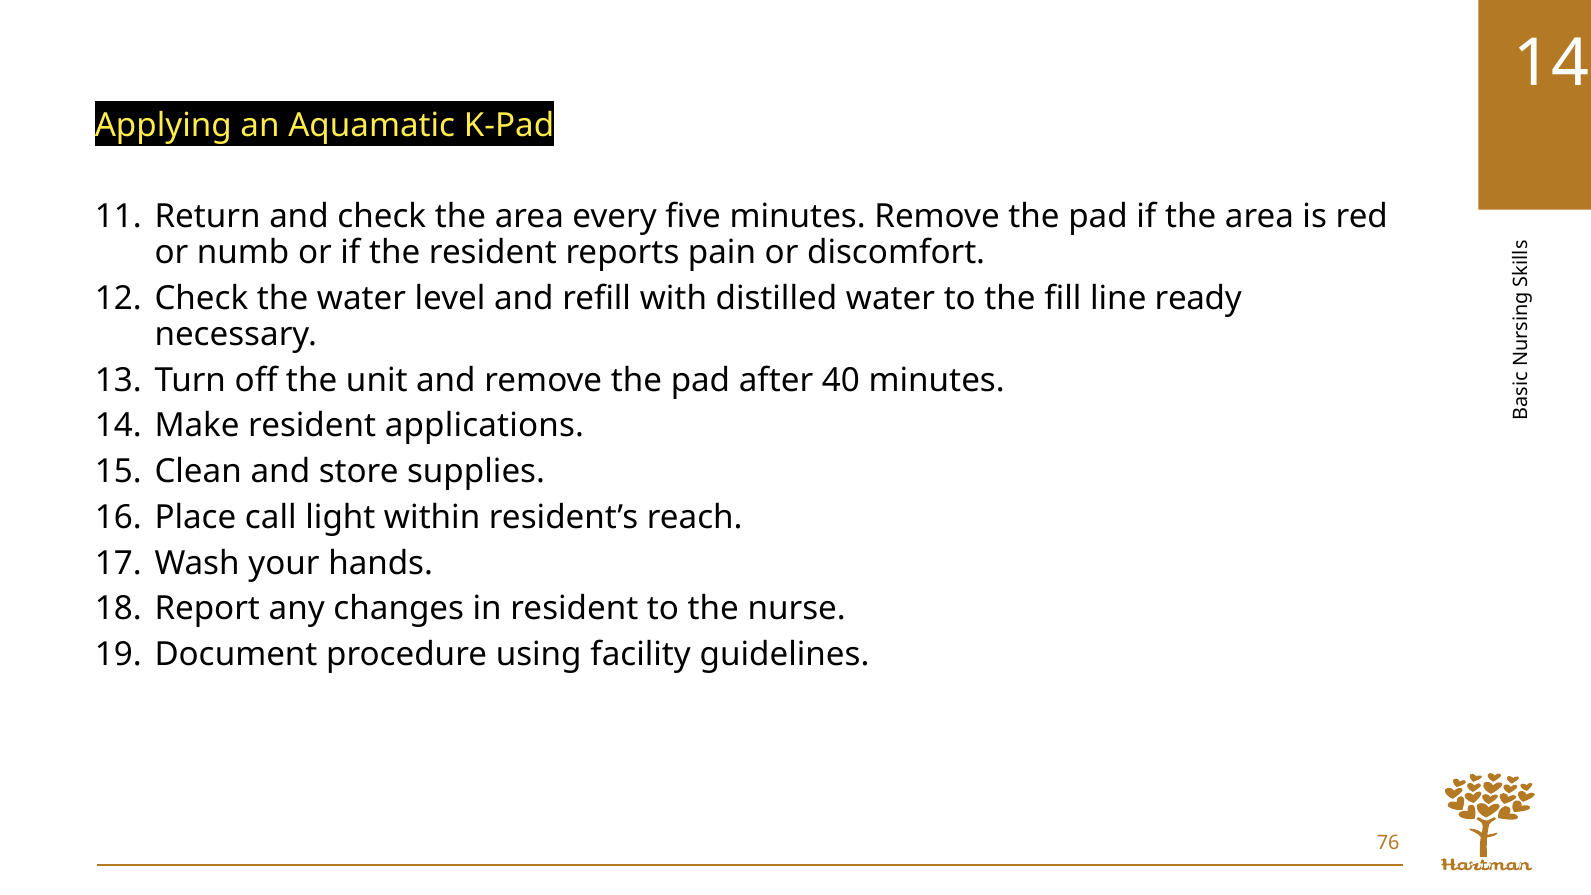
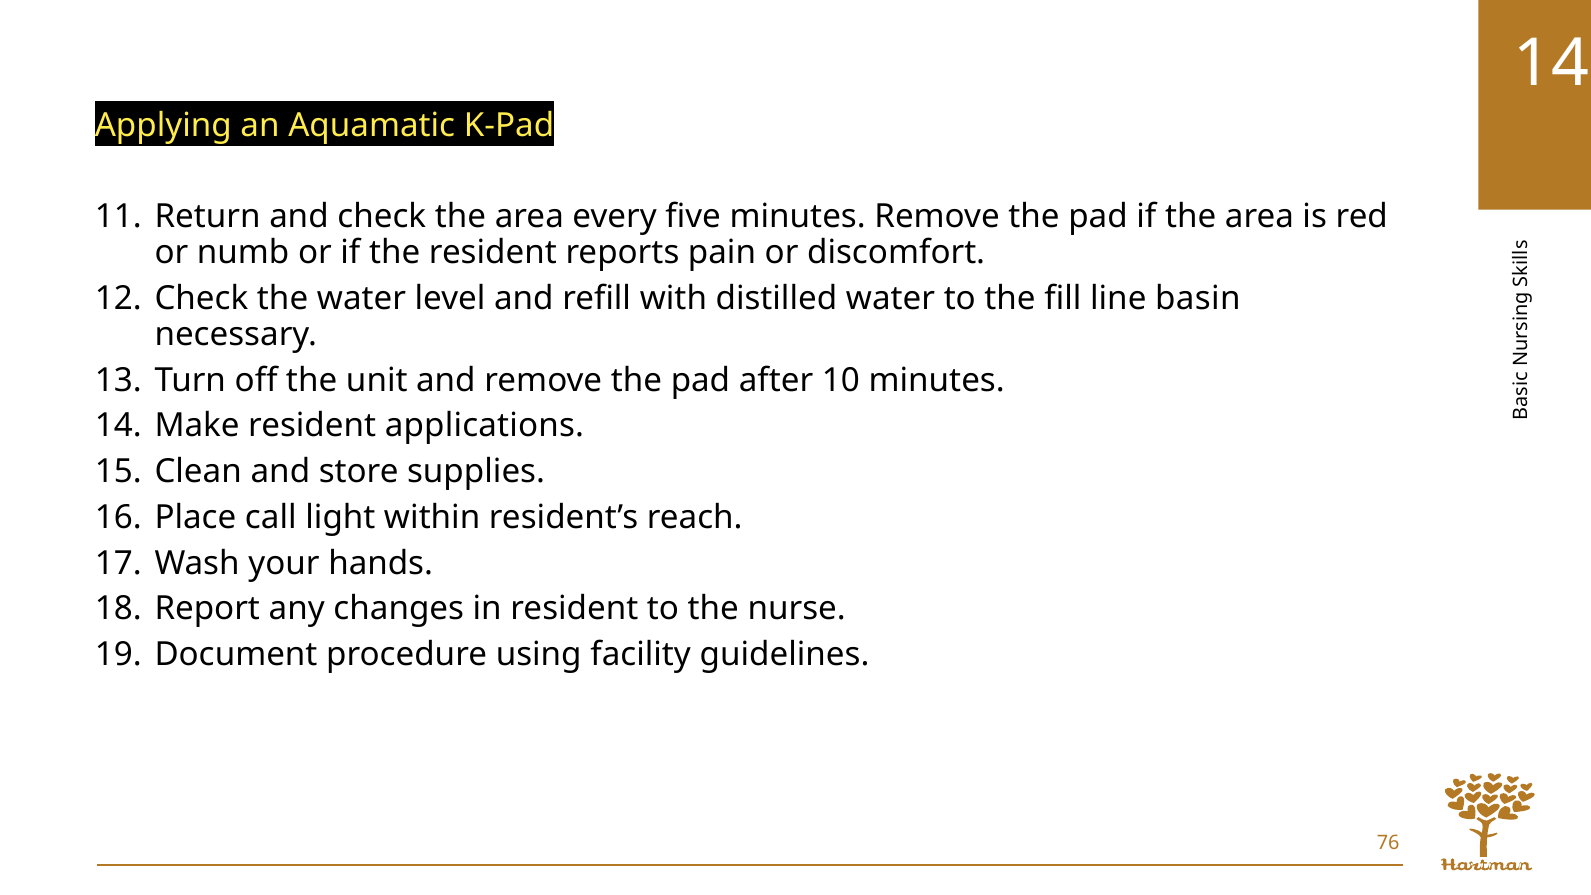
ready: ready -> basin
40: 40 -> 10
